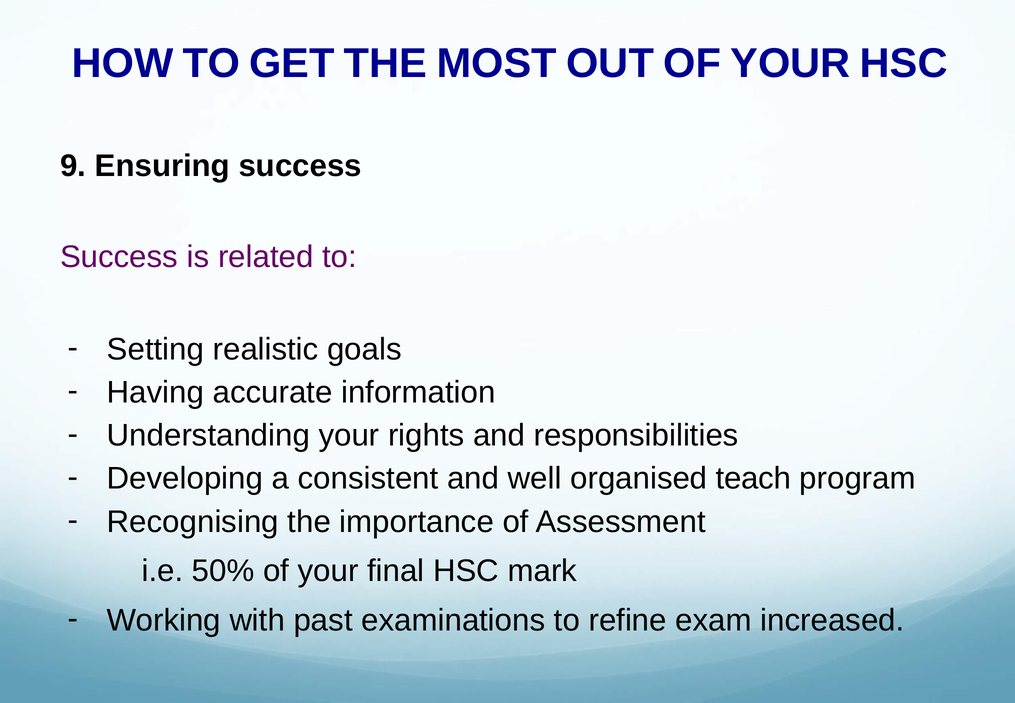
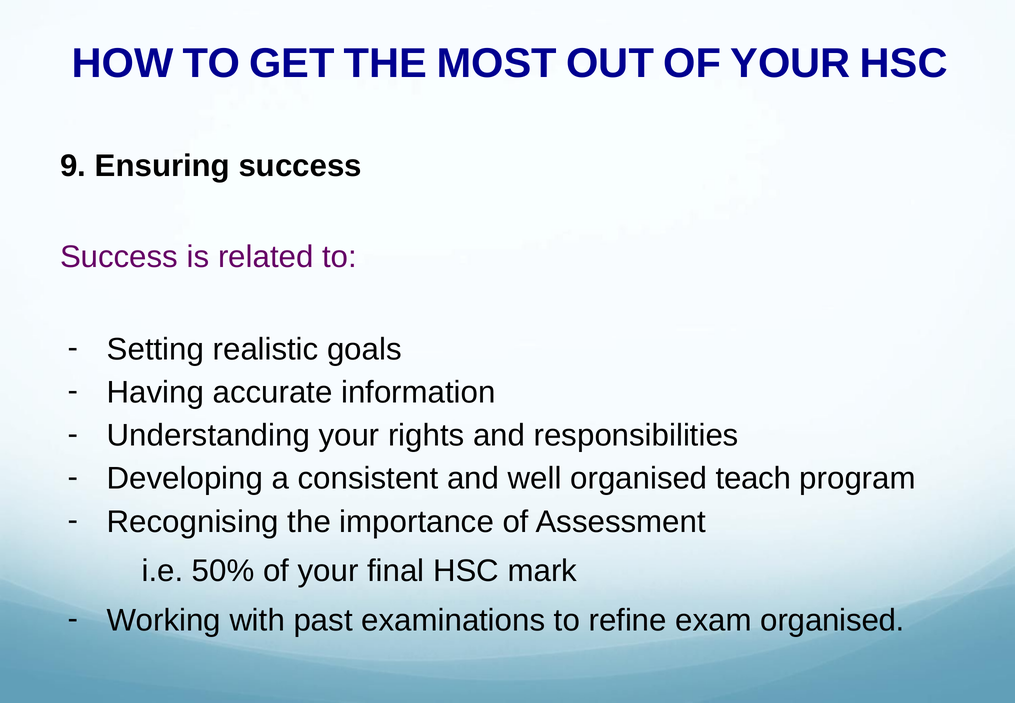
exam increased: increased -> organised
